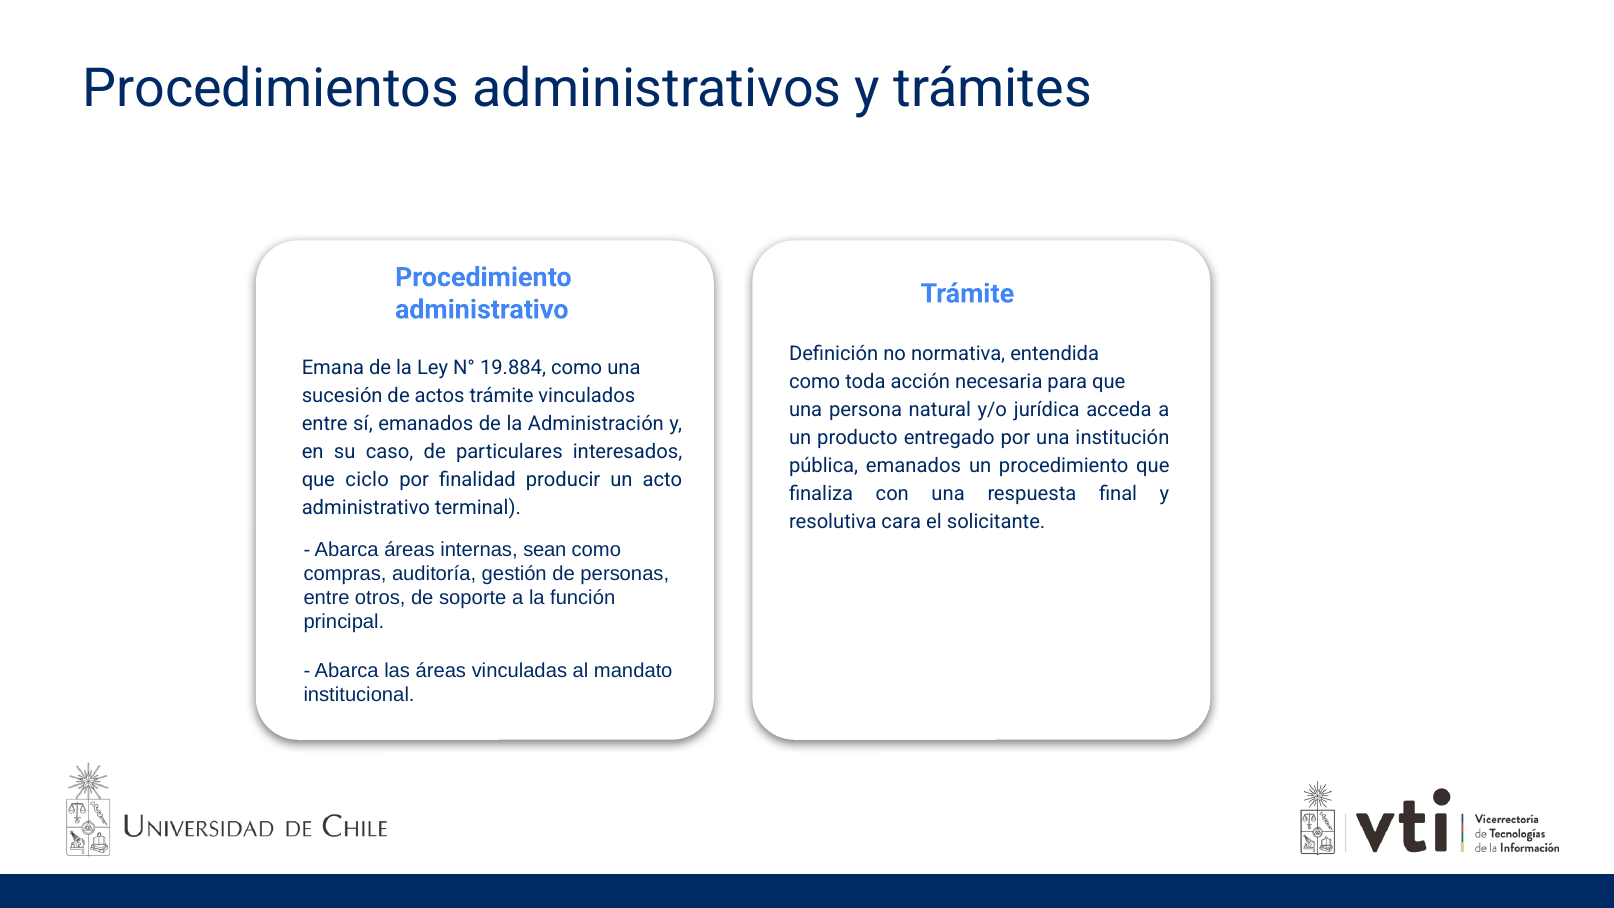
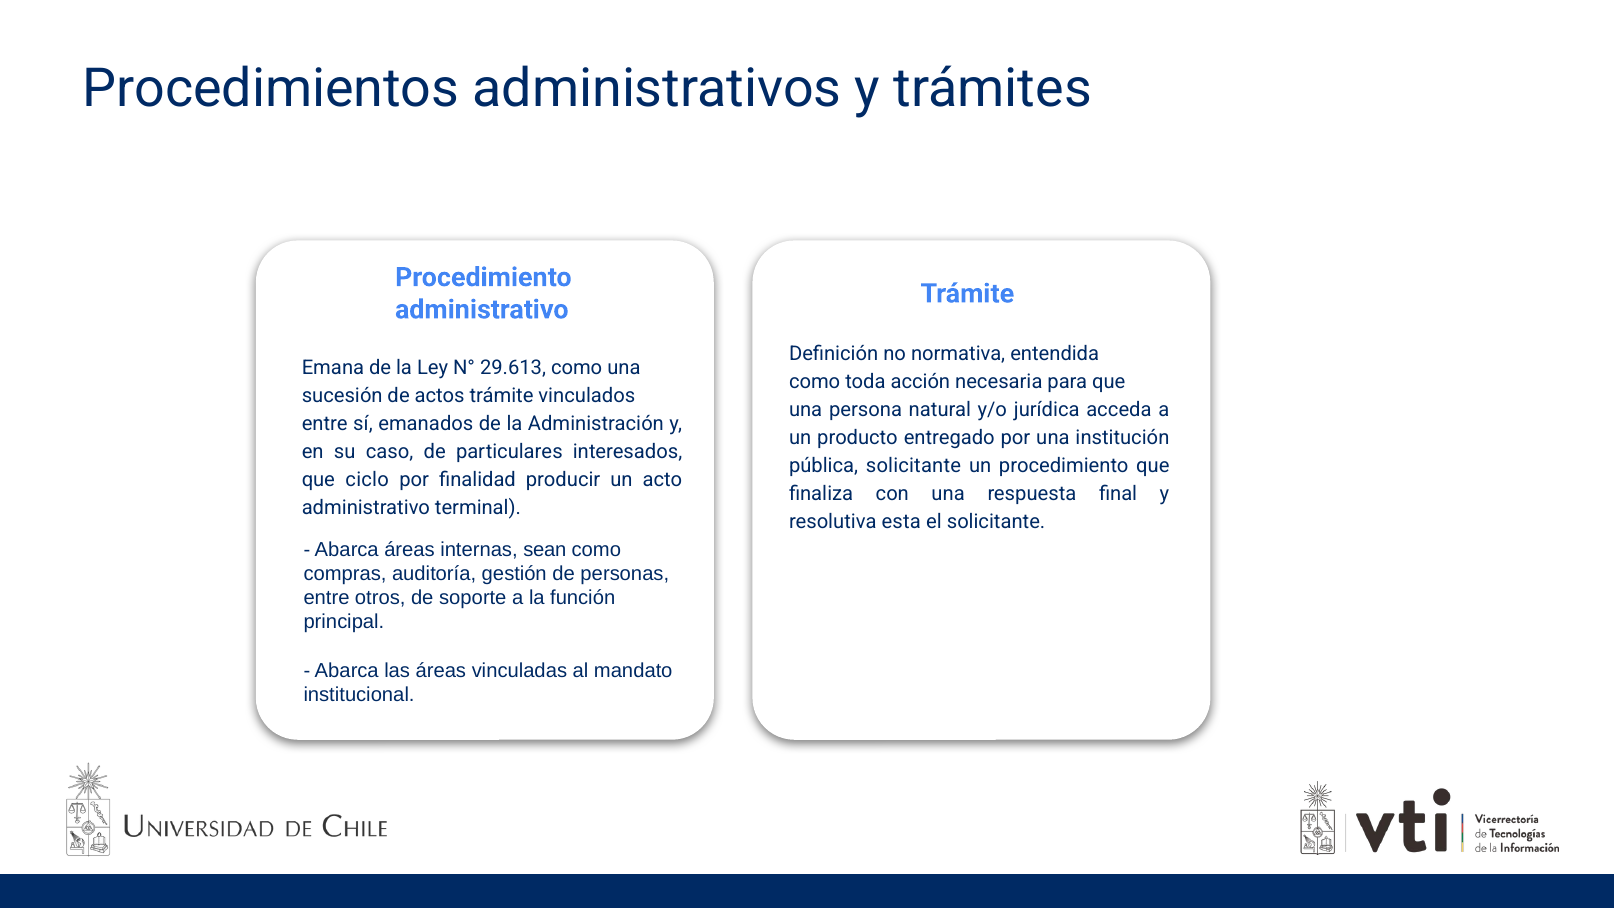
19.884: 19.884 -> 29.613
pública emanados: emanados -> solicitante
cara: cara -> esta
